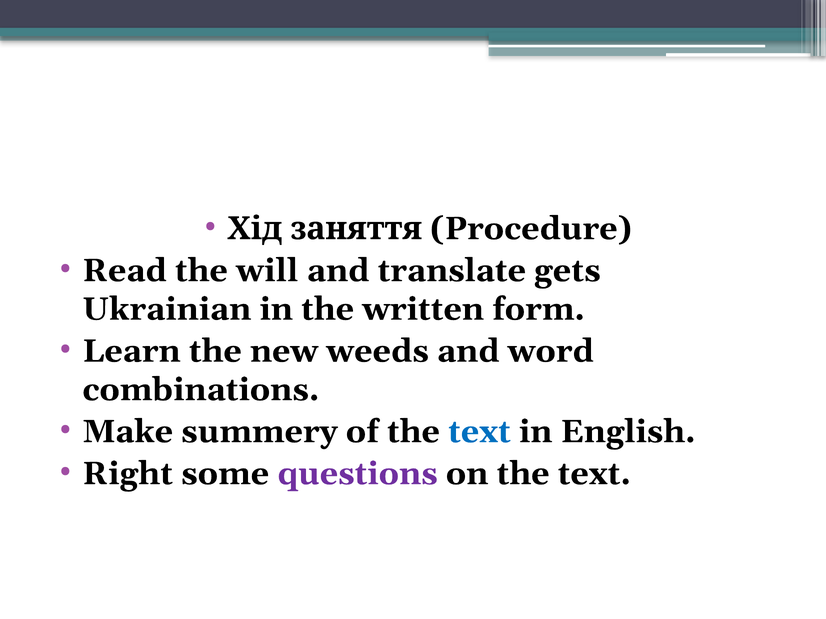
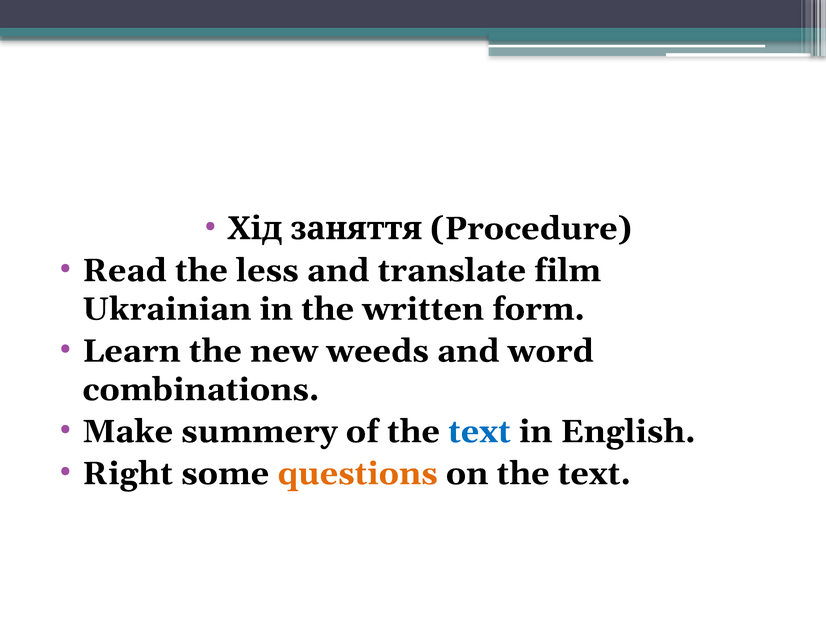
will: will -> less
gets: gets -> film
questions colour: purple -> orange
